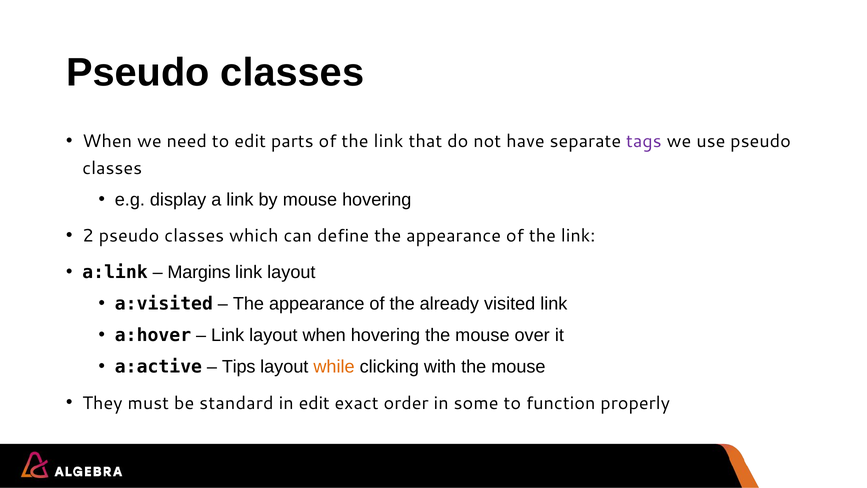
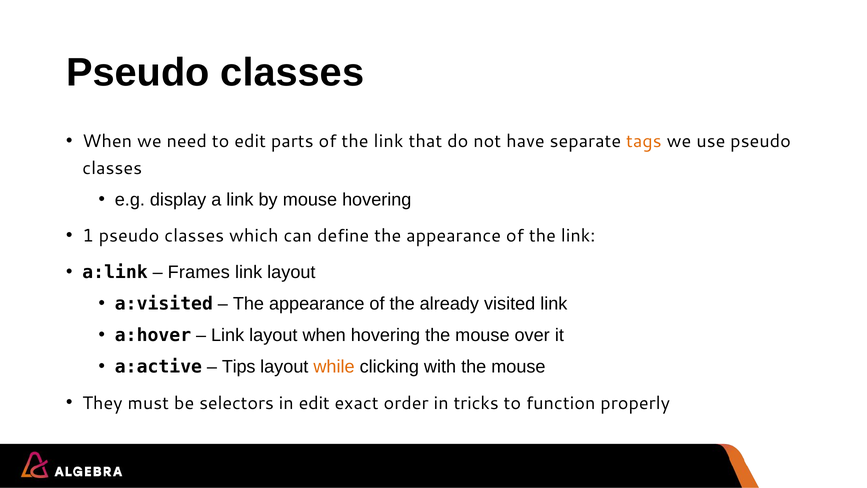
tags colour: purple -> orange
2: 2 -> 1
Margins: Margins -> Frames
standard: standard -> selectors
some: some -> tricks
